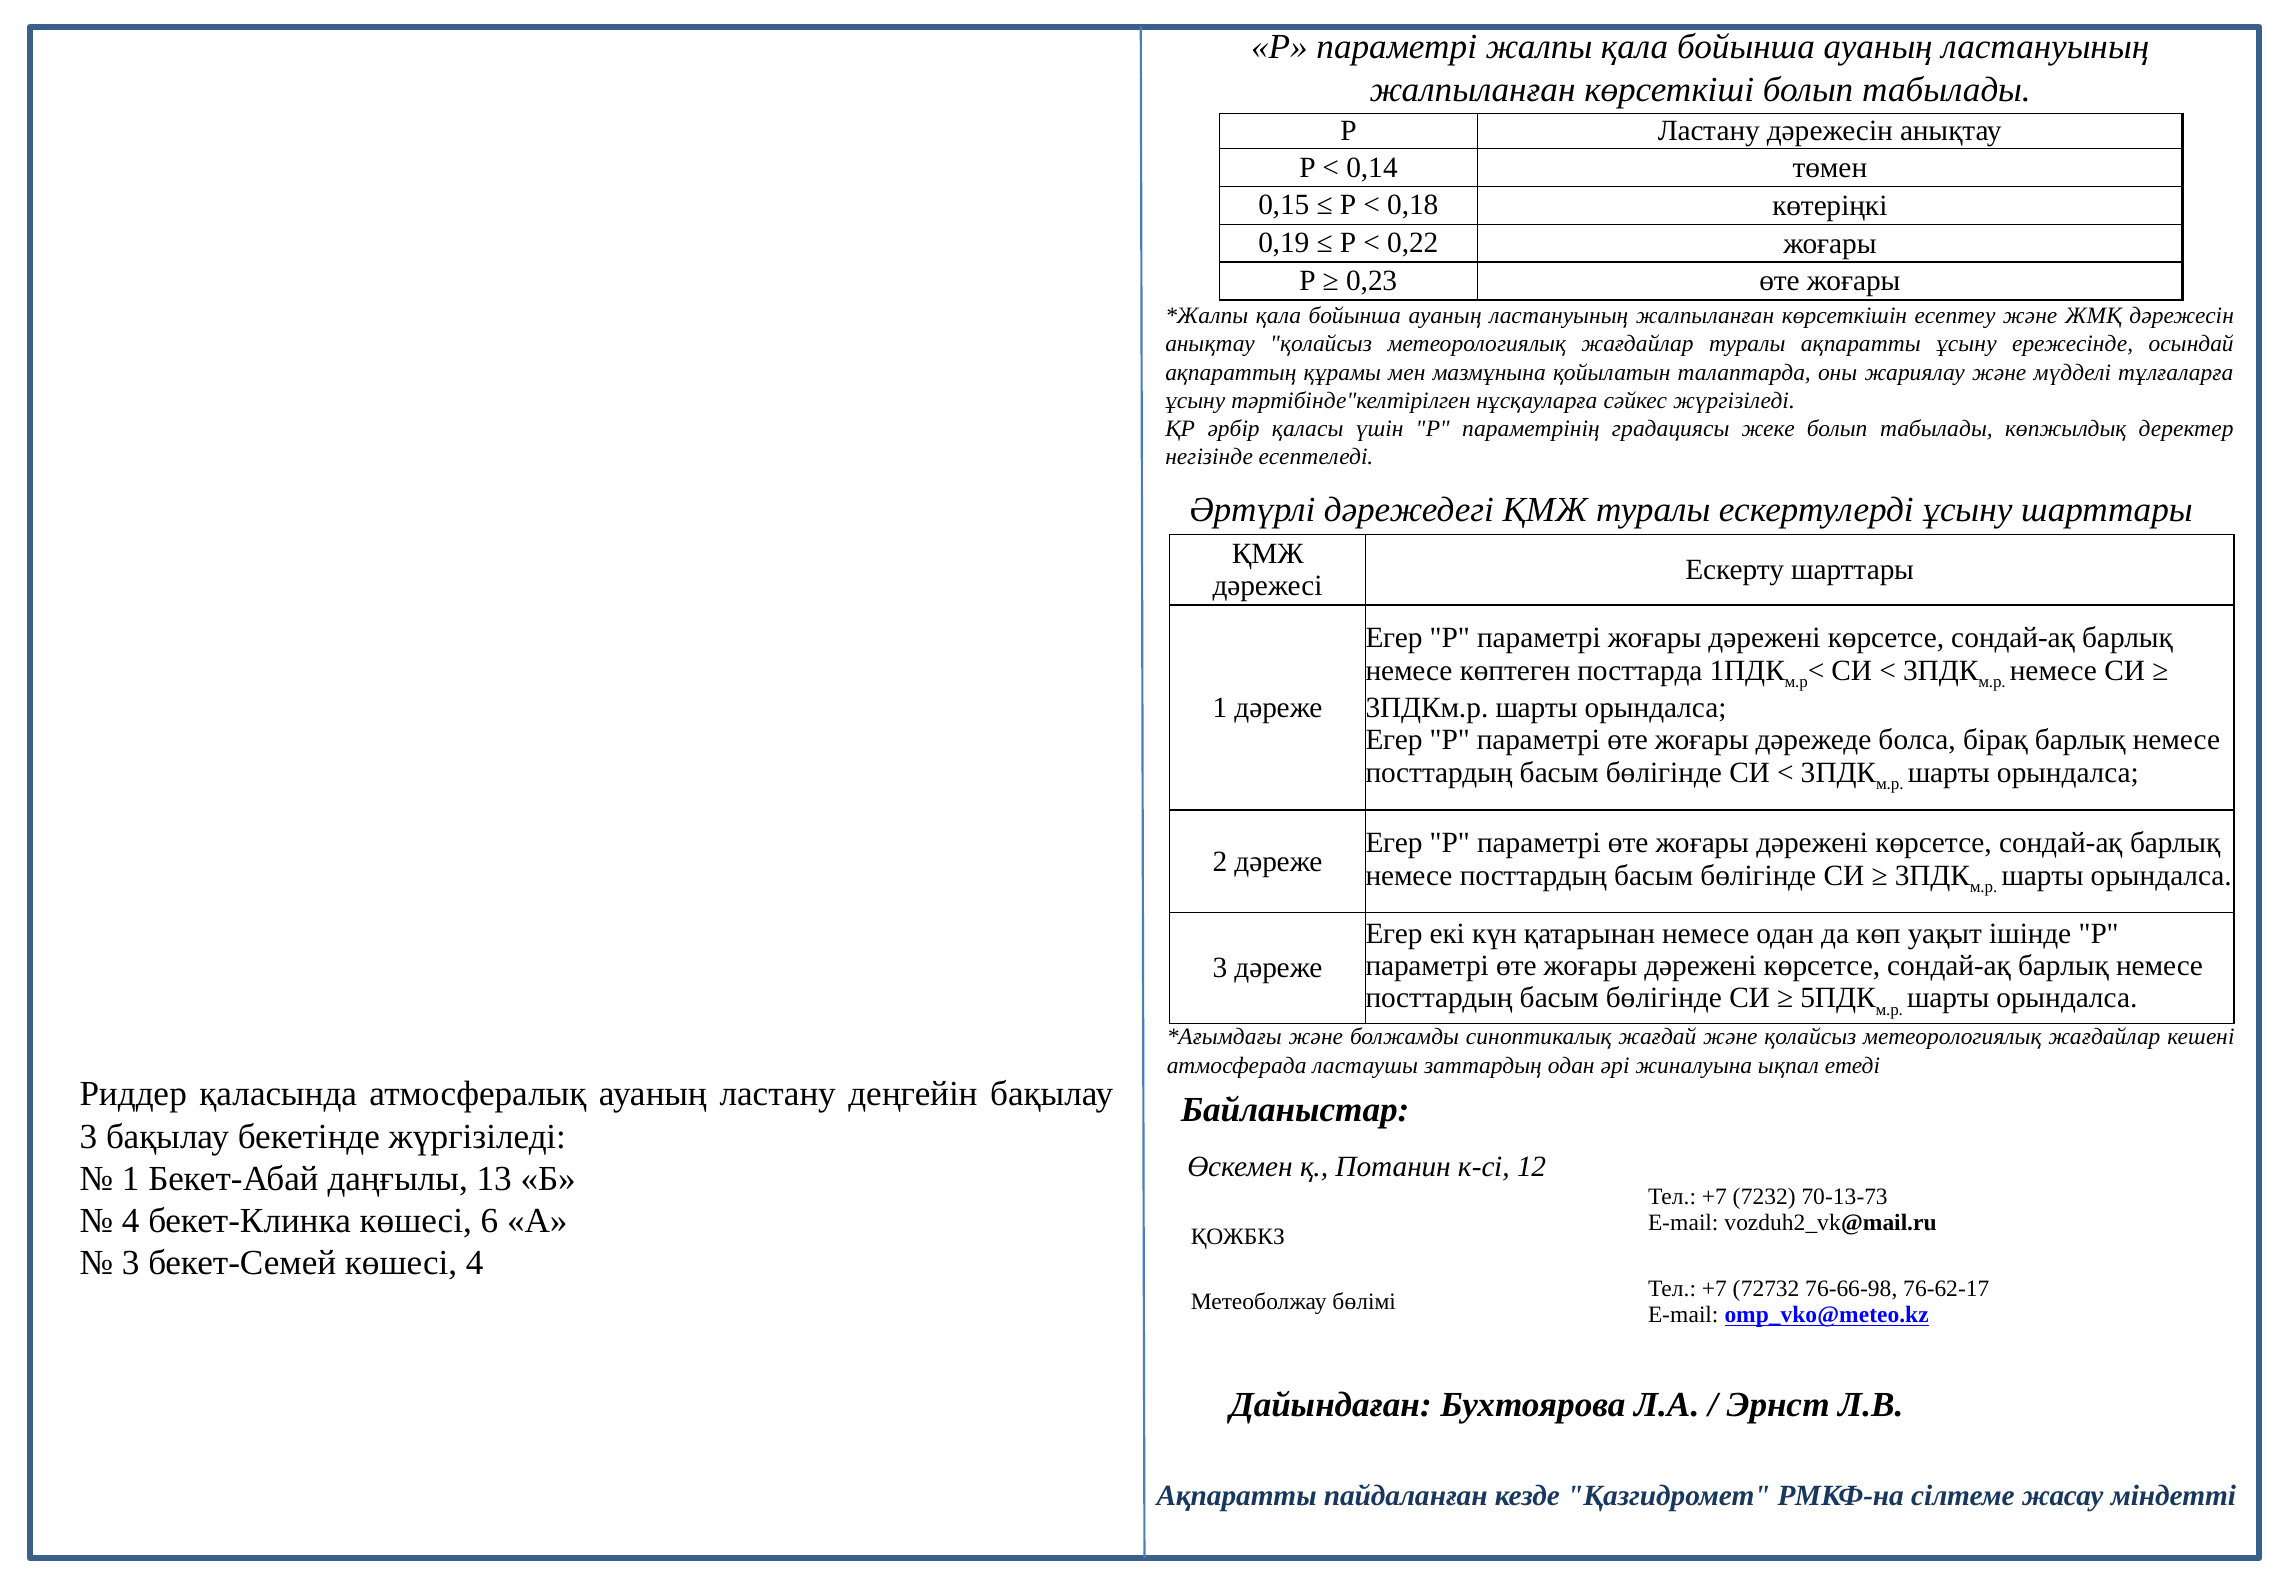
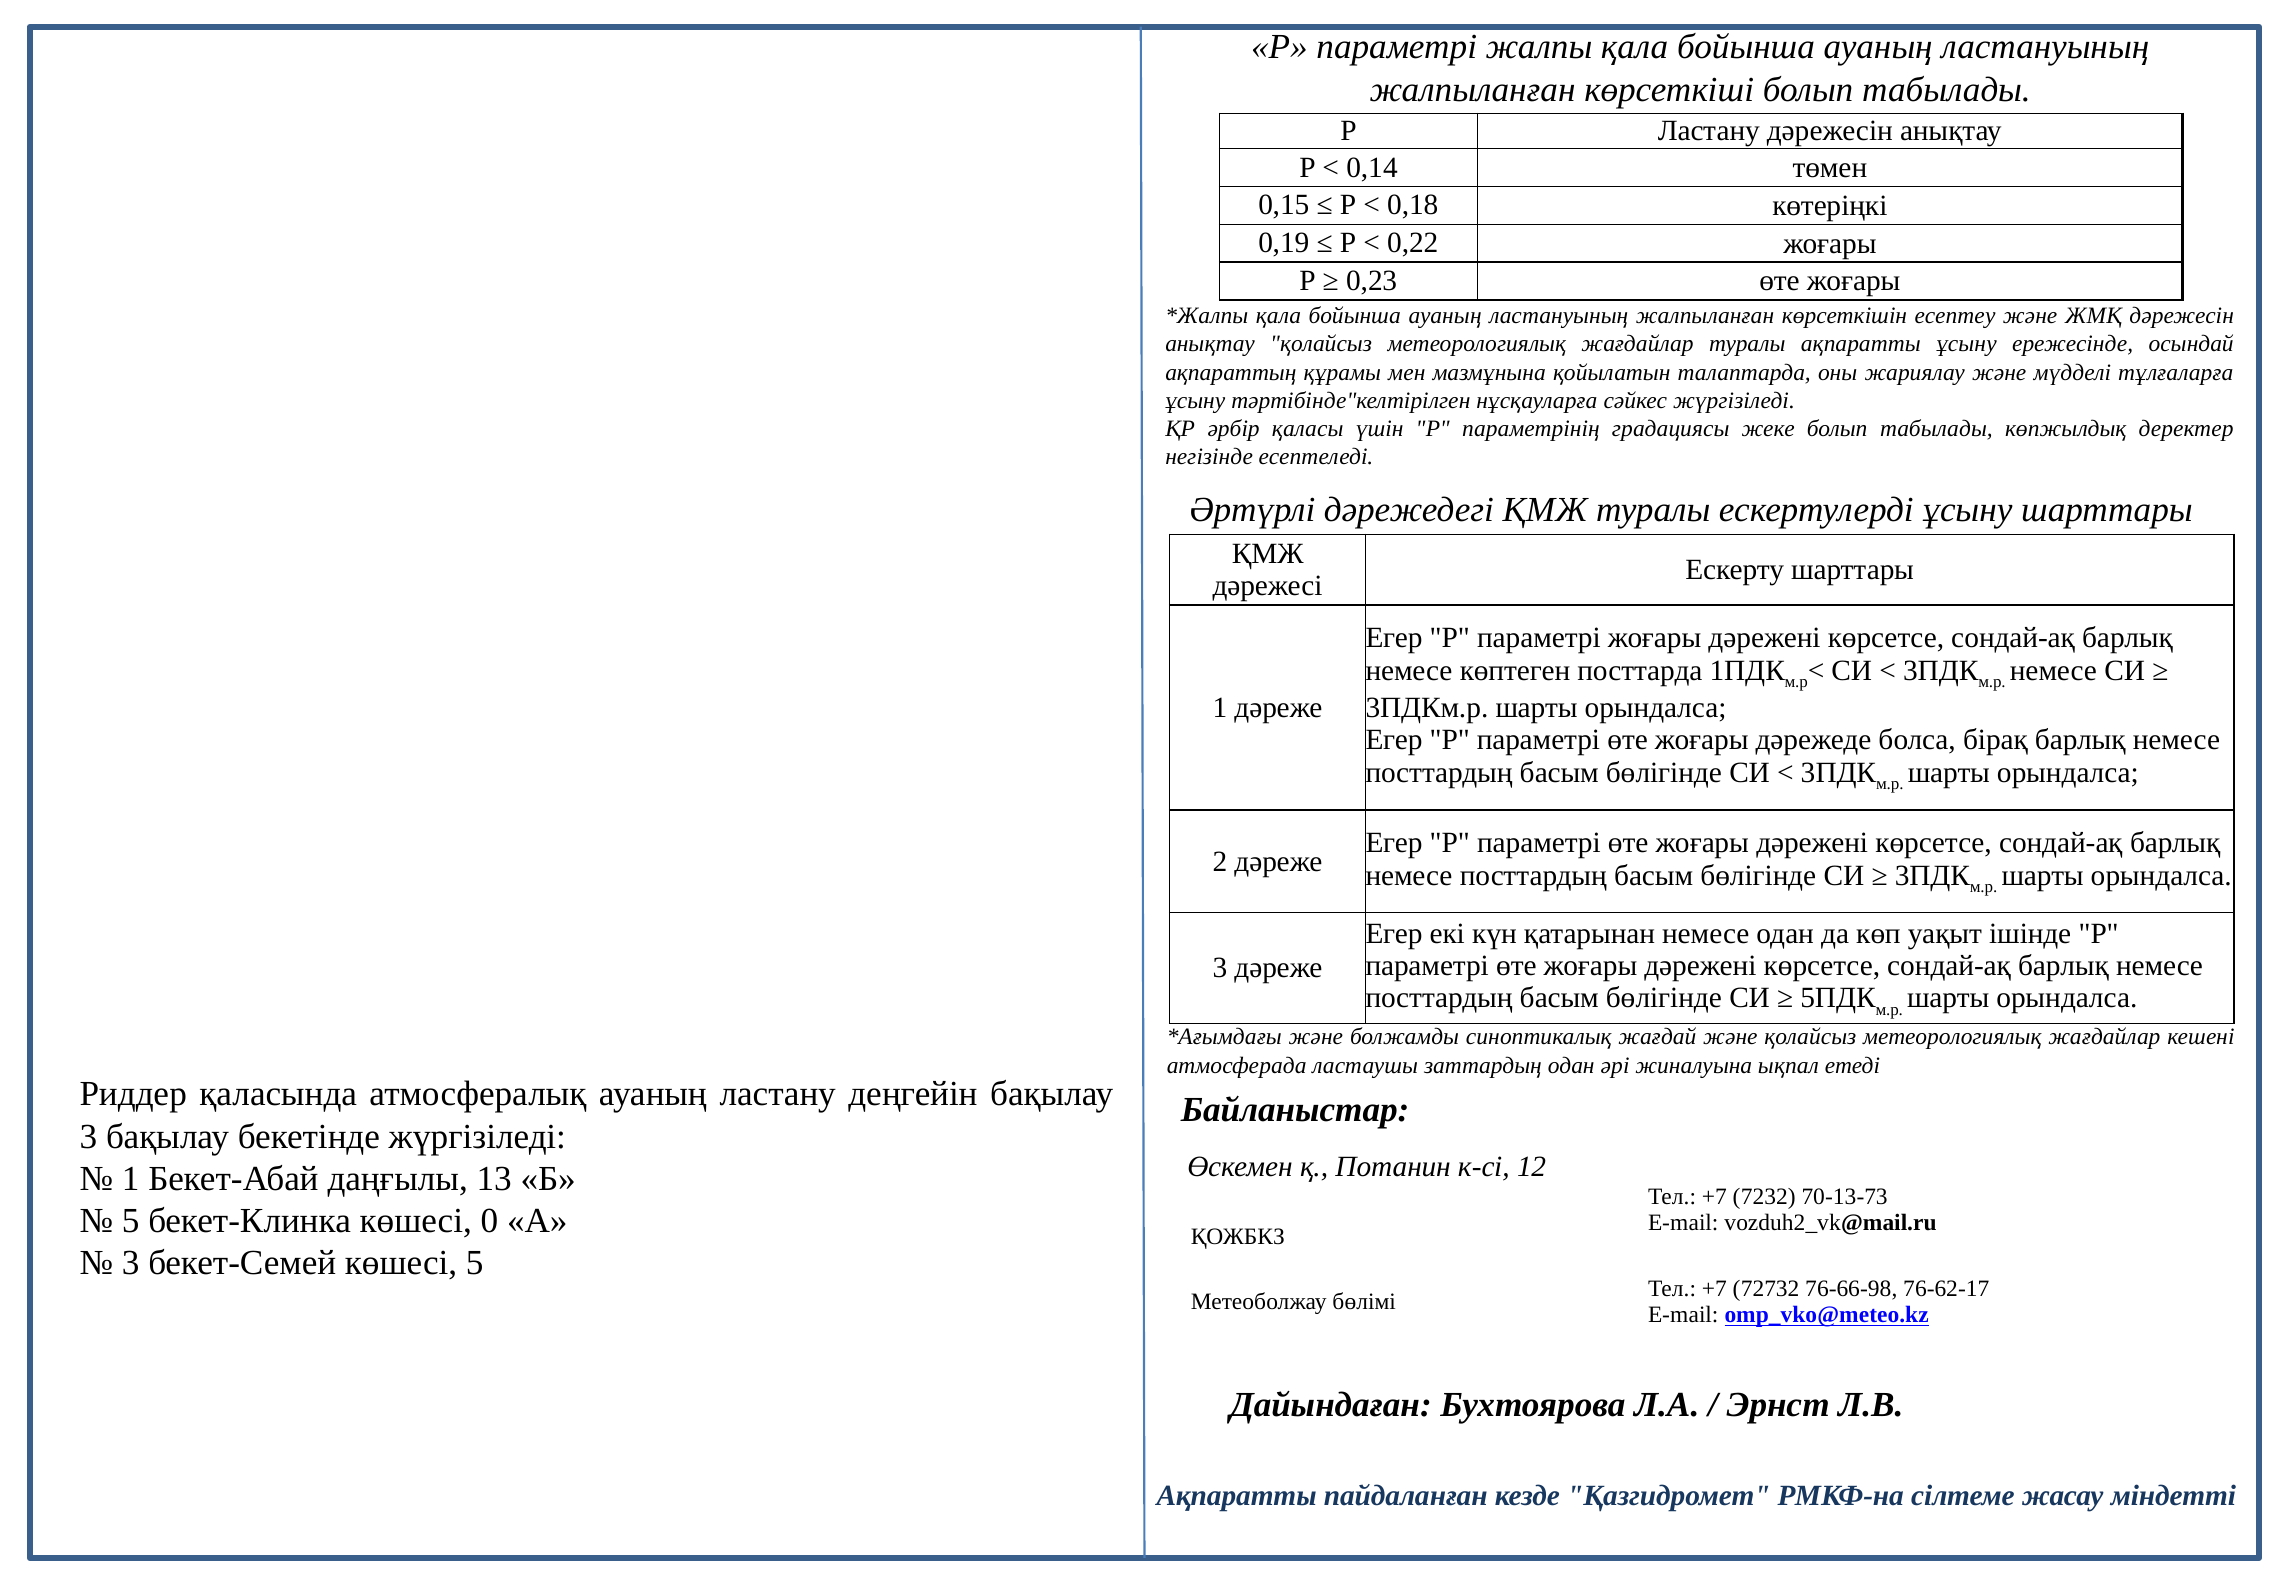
4 at (131, 1221): 4 -> 5
6: 6 -> 0
көшесі 4: 4 -> 5
